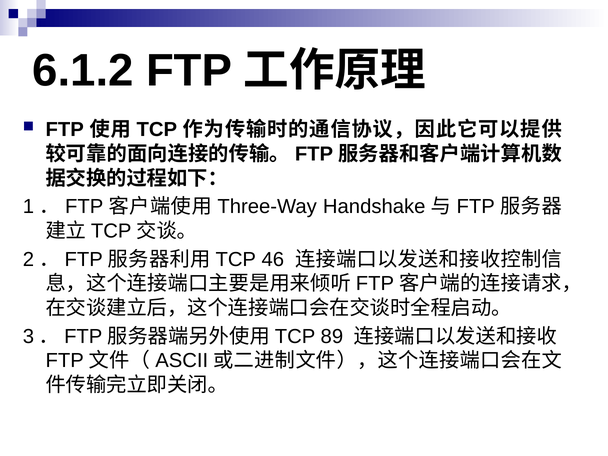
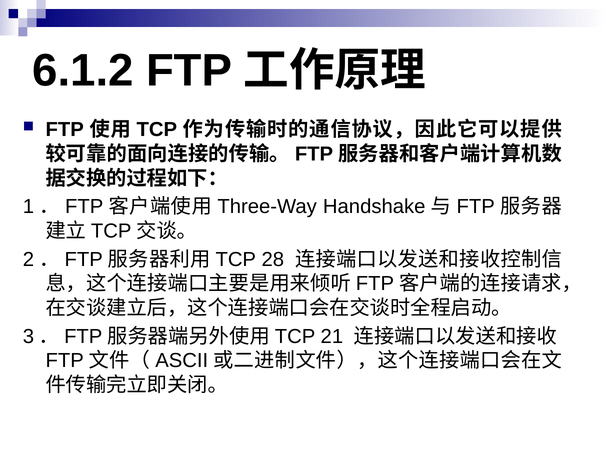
46: 46 -> 28
89: 89 -> 21
